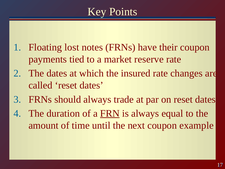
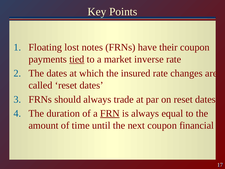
tied underline: none -> present
reserve: reserve -> inverse
example: example -> financial
